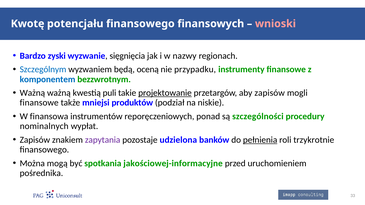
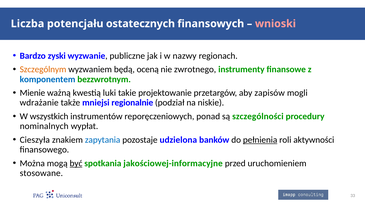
Kwotę: Kwotę -> Liczba
potencjału finansowego: finansowego -> ostatecznych
sięgnięcia: sięgnięcia -> publiczne
Szczególnym colour: blue -> orange
przypadku: przypadku -> zwrotnego
Ważną at (32, 93): Ważną -> Mienie
puli: puli -> luki
projektowanie underline: present -> none
finansowe at (39, 103): finansowe -> wdrażanie
produktów: produktów -> regionalnie
finansowa: finansowa -> wszystkich
Zapisów at (35, 140): Zapisów -> Cieszyła
zapytania colour: purple -> blue
trzykrotnie: trzykrotnie -> aktywności
być underline: none -> present
pośrednika: pośrednika -> stosowane
